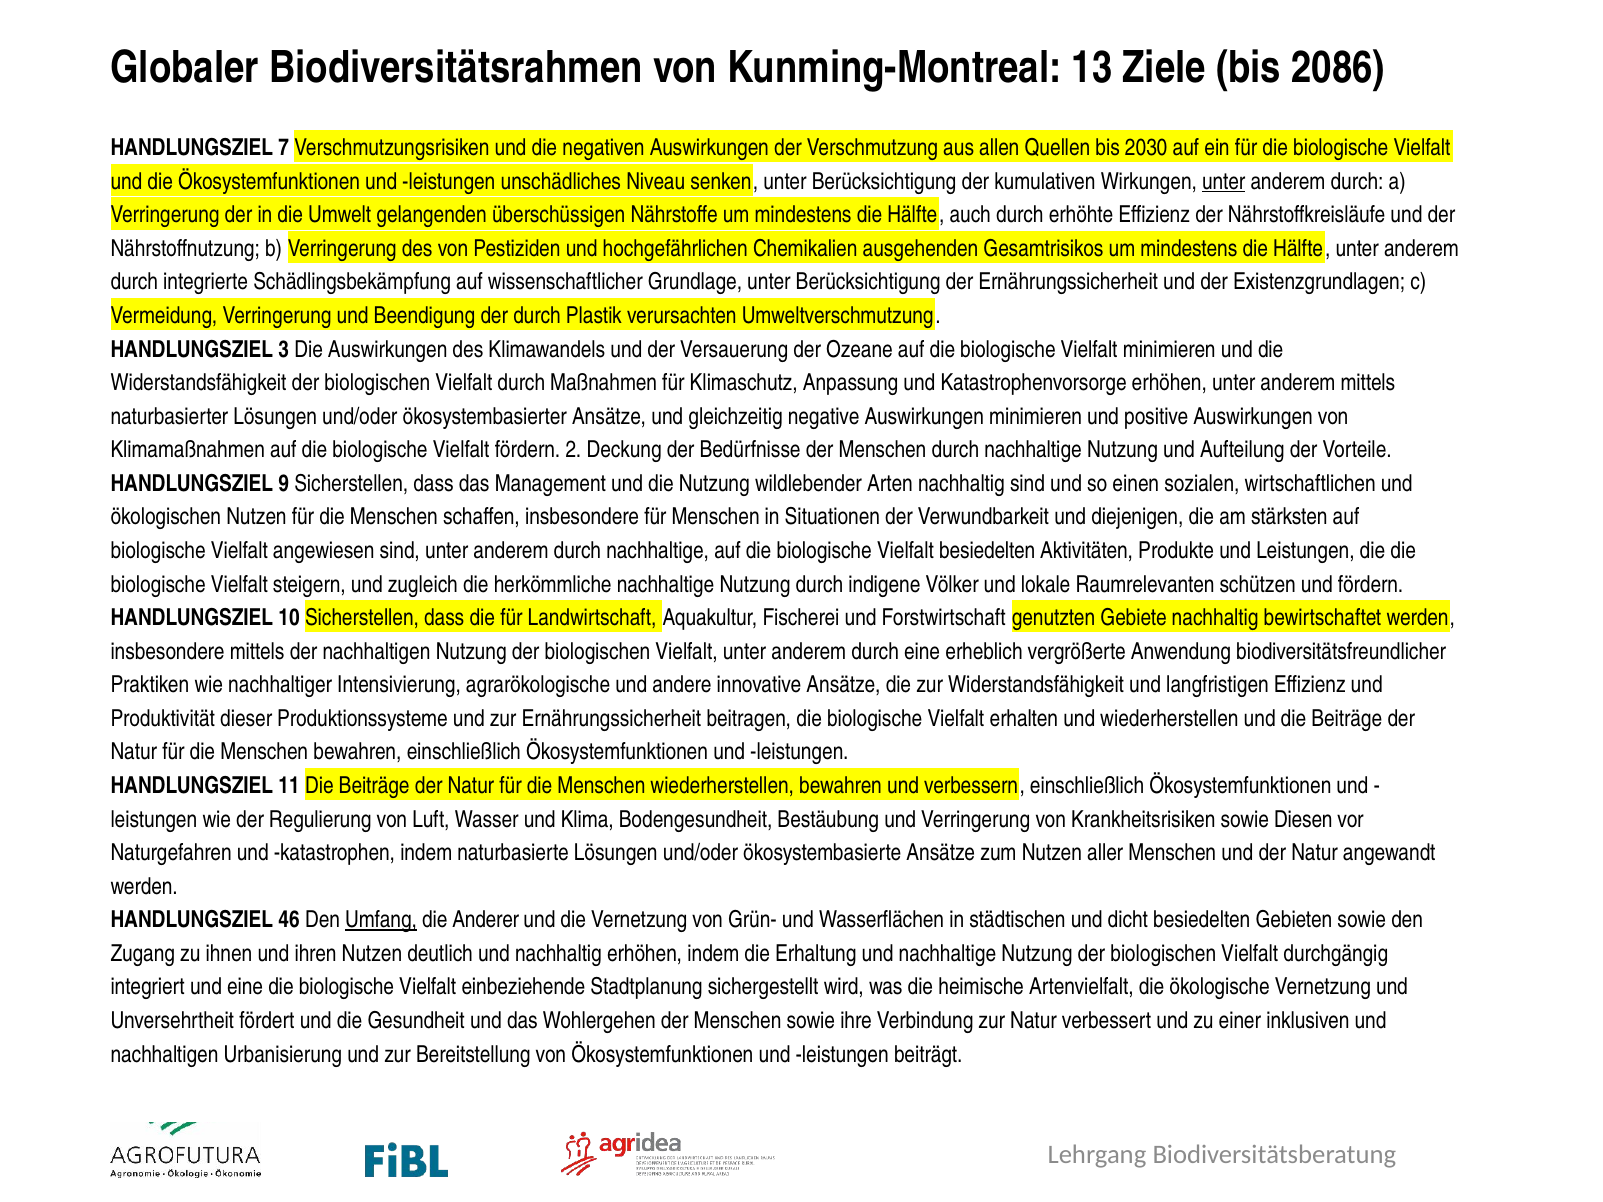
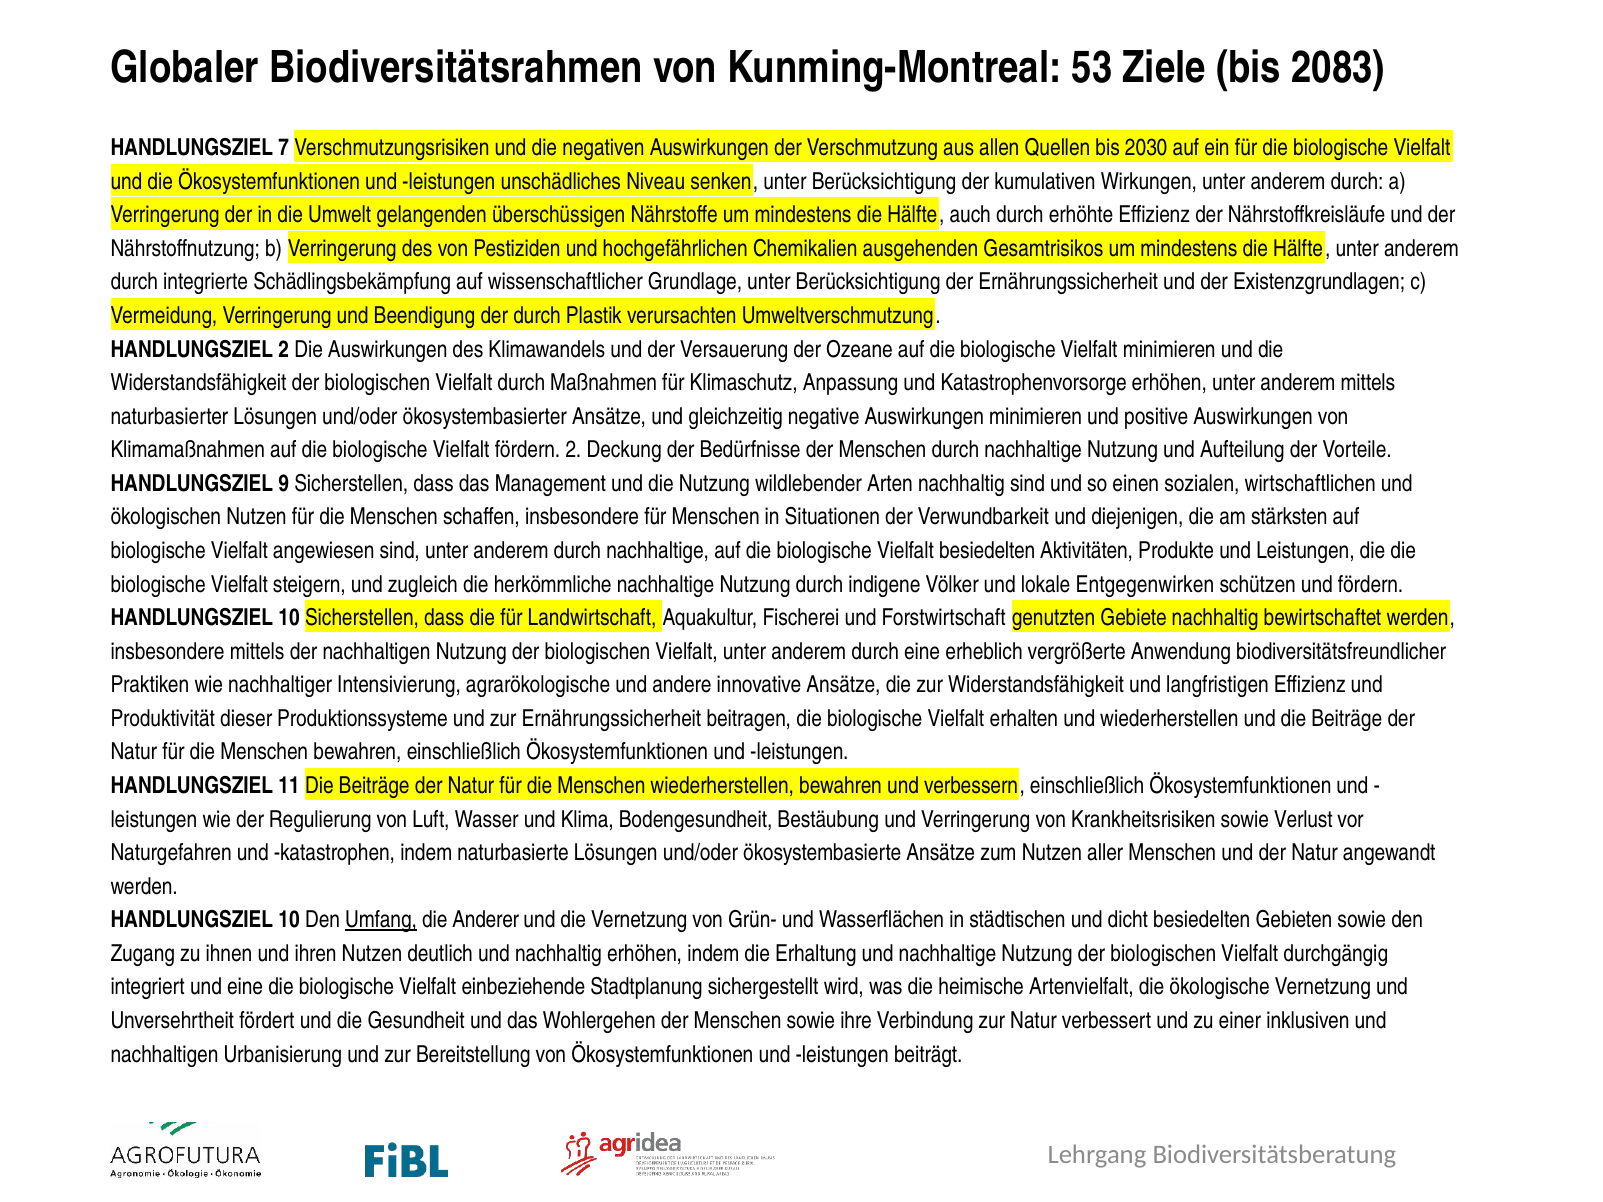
13: 13 -> 53
2086: 2086 -> 2083
unter at (1224, 182) underline: present -> none
HANDLUNGSZIEL 3: 3 -> 2
Raumrelevanten: Raumrelevanten -> Entgegenwirken
Diesen: Diesen -> Verlust
46 at (289, 920): 46 -> 10
